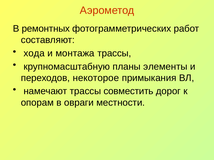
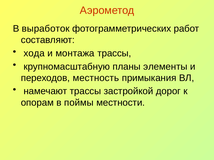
ремонтных: ремонтных -> выработок
некоторое: некоторое -> местность
совместить: совместить -> застройкой
овраги: овраги -> поймы
